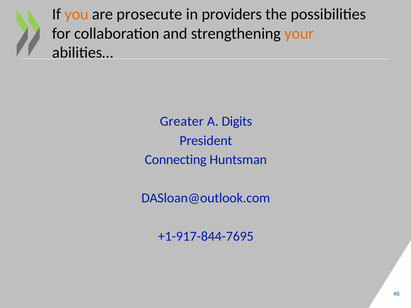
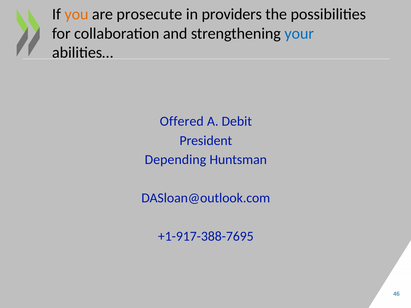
your colour: orange -> blue
Greater: Greater -> Offered
Digits: Digits -> Debit
Connecting: Connecting -> Depending
+1-917-844-7695: +1-917-844-7695 -> +1-917-388-7695
